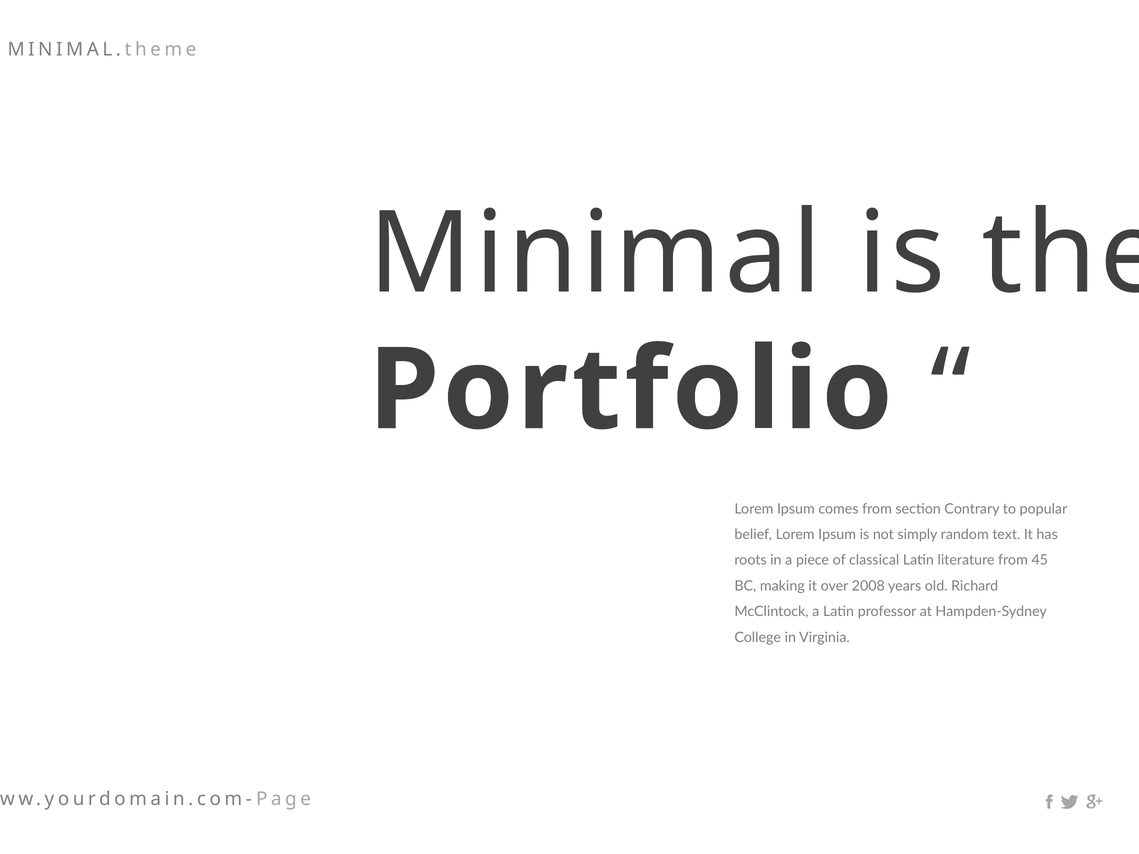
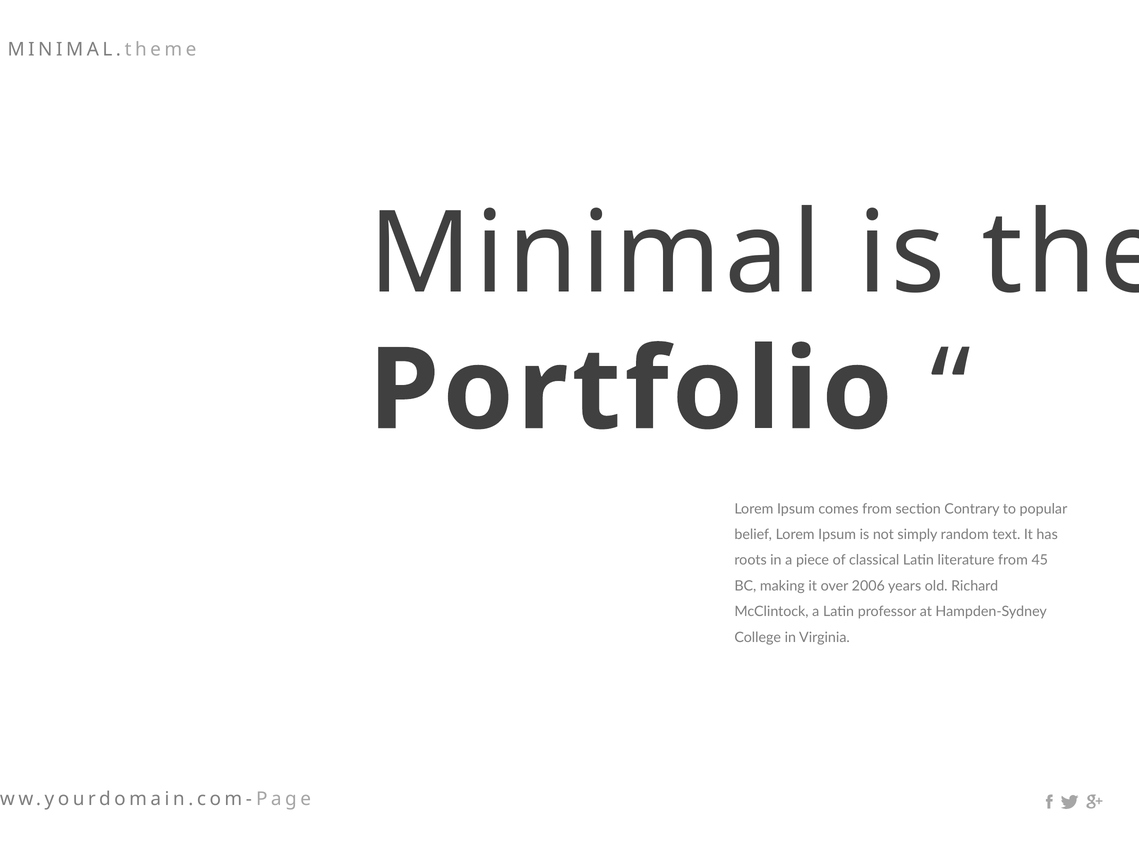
2008: 2008 -> 2006
